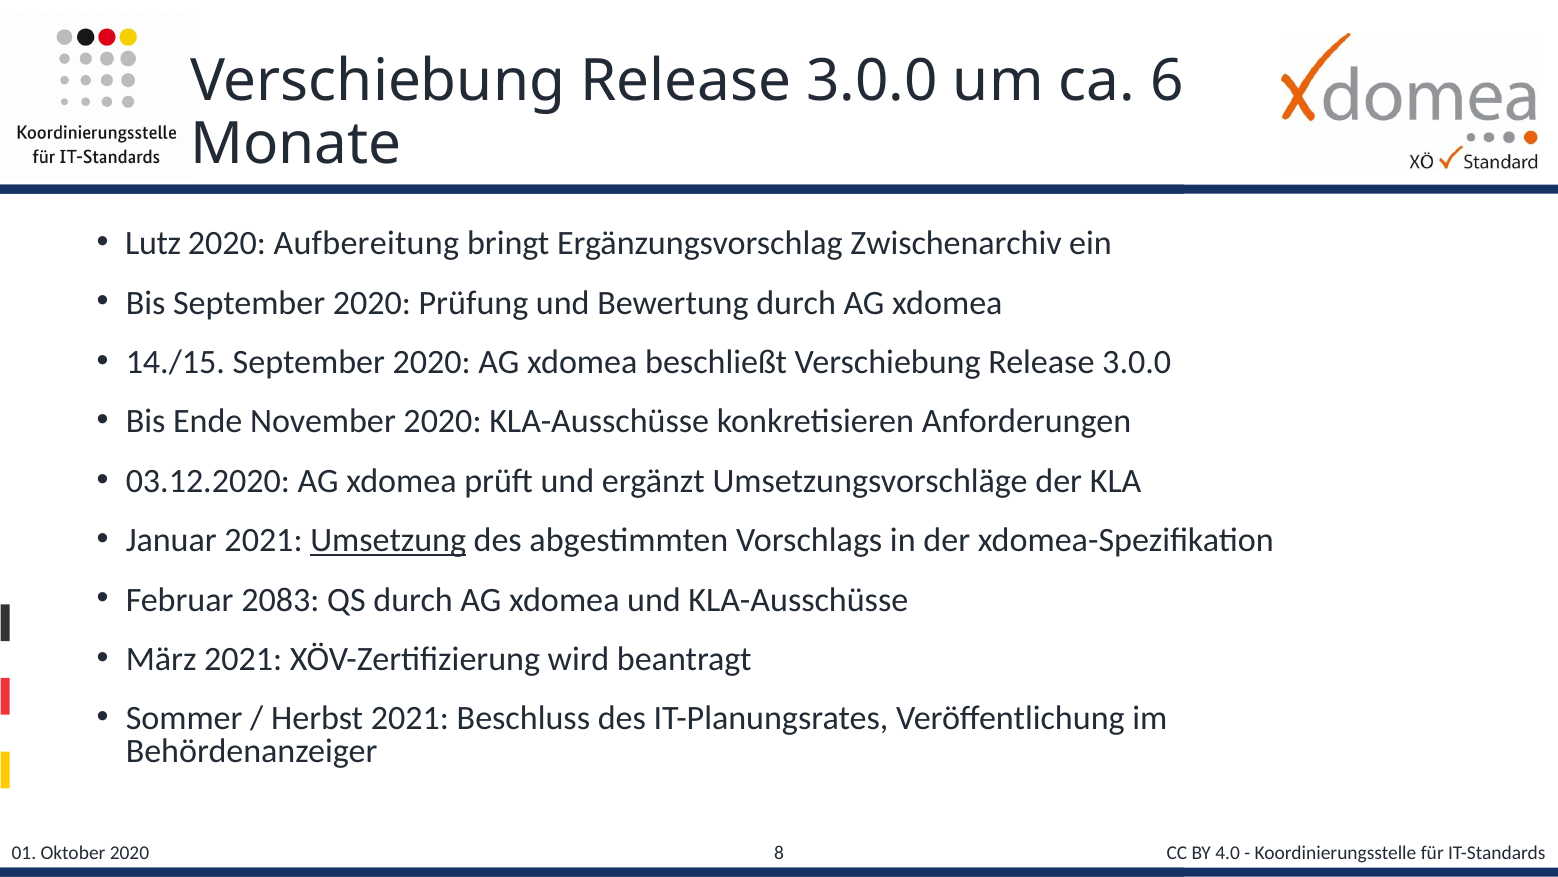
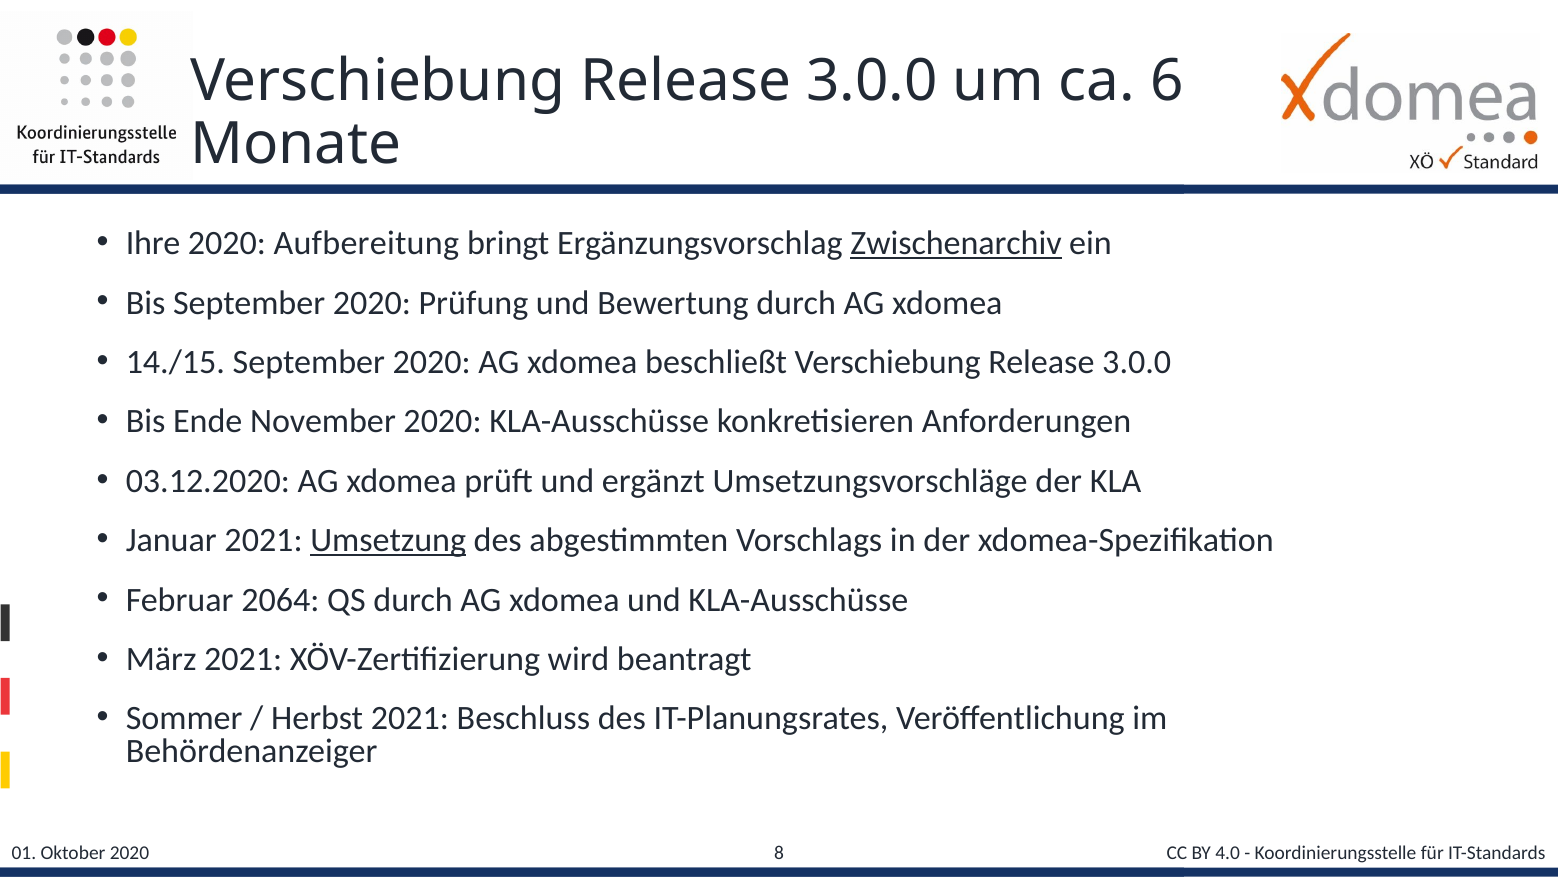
Lutz: Lutz -> Ihre
Zwischenarchiv underline: none -> present
2083: 2083 -> 2064
